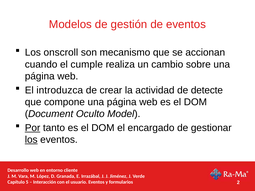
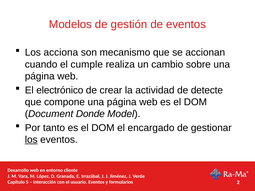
onscroll: onscroll -> acciona
introduzca: introduzca -> electrónico
Oculto: Oculto -> Donde
Por underline: present -> none
